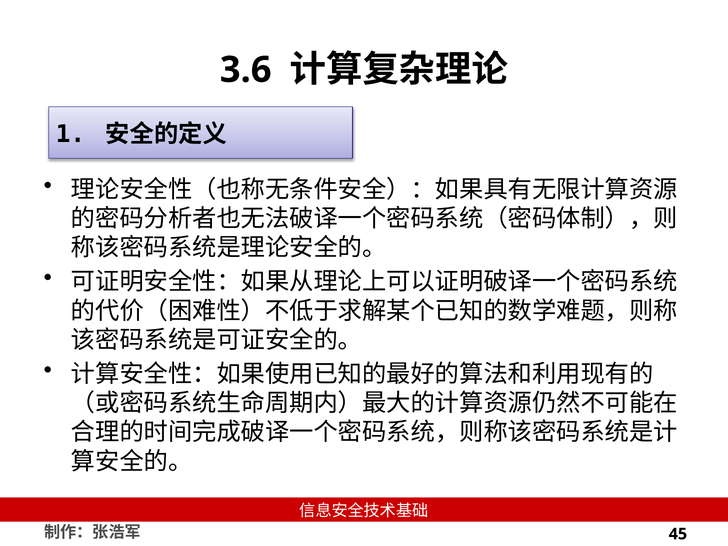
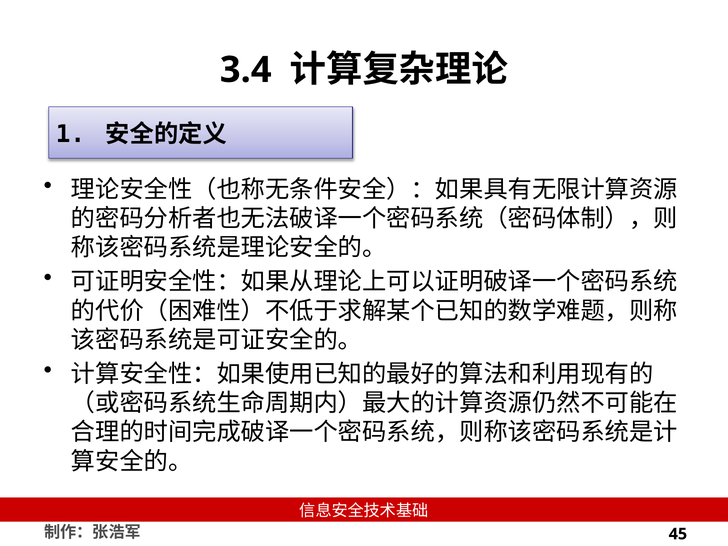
3.6: 3.6 -> 3.4
